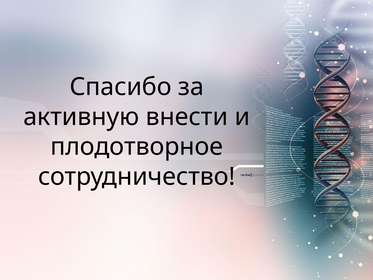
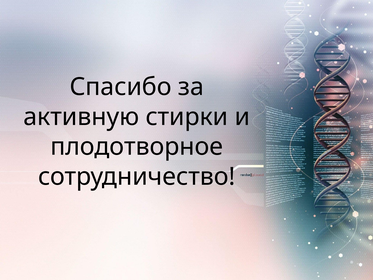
внести: внести -> стирки
